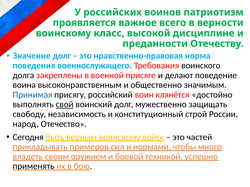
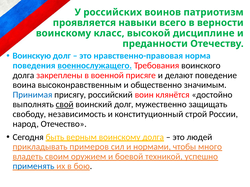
важное: важное -> навыки
Значение: Значение -> Воинскую
военнослужащего underline: none -> present
воинскому войск: войск -> долга
частей: частей -> людей
применять colour: black -> blue
